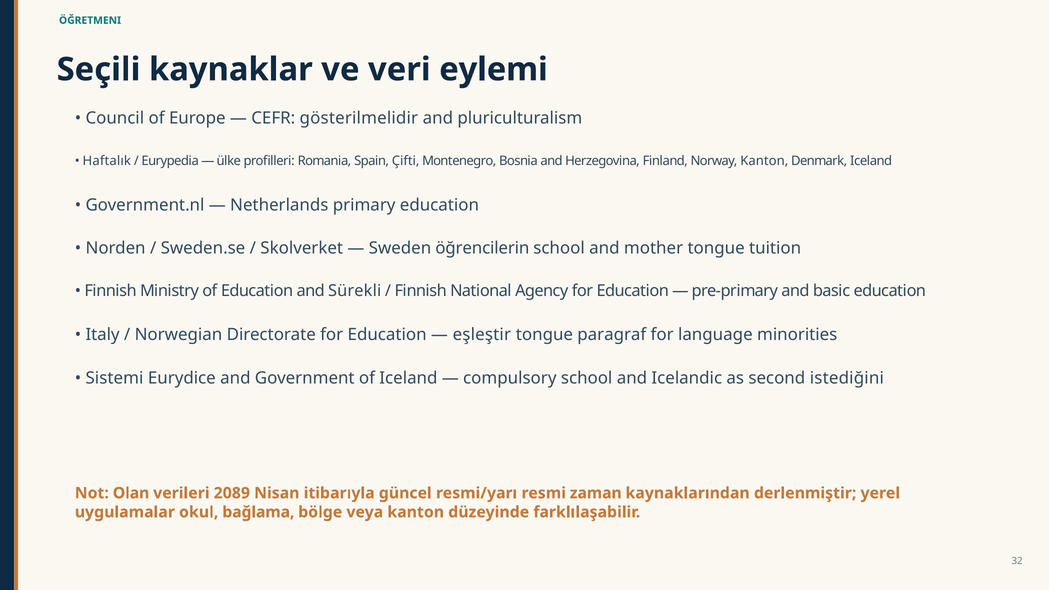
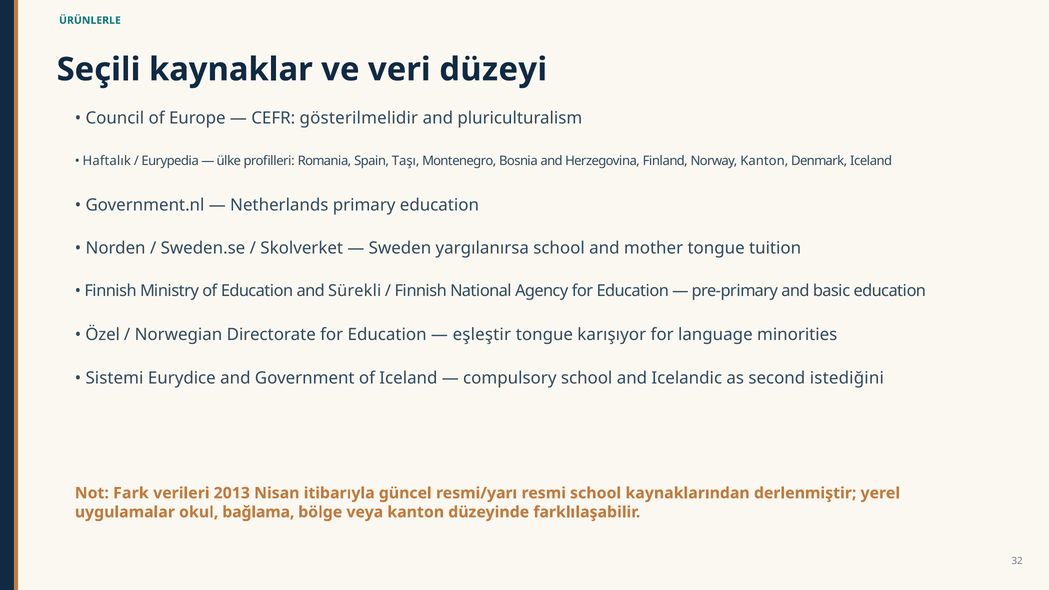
ÖĞRETMENI: ÖĞRETMENI -> ÜRÜNLERLE
eylemi: eylemi -> düzeyi
Çifti: Çifti -> Taşı
öğrencilerin: öğrencilerin -> yargılanırsa
Italy: Italy -> Özel
paragraf: paragraf -> karışıyor
Olan: Olan -> Fark
2089: 2089 -> 2013
resmi zaman: zaman -> school
